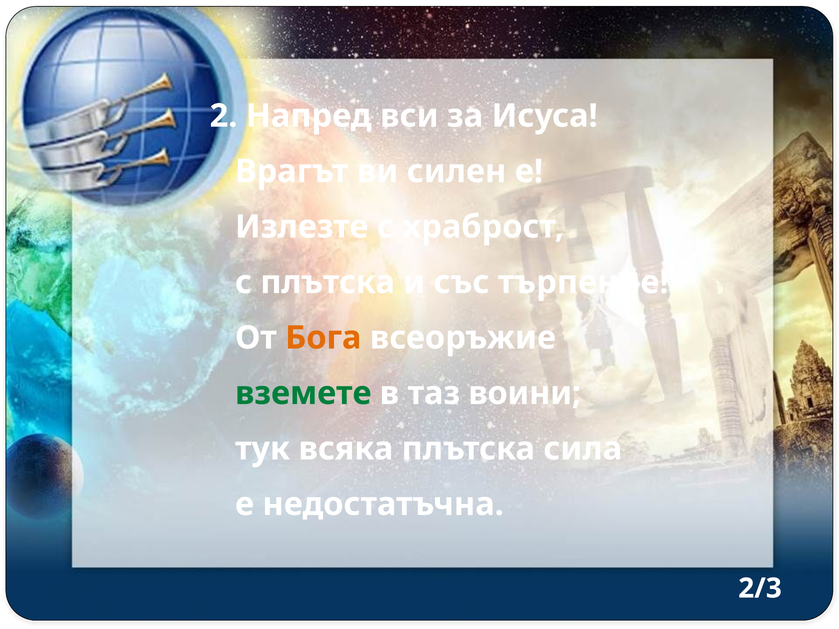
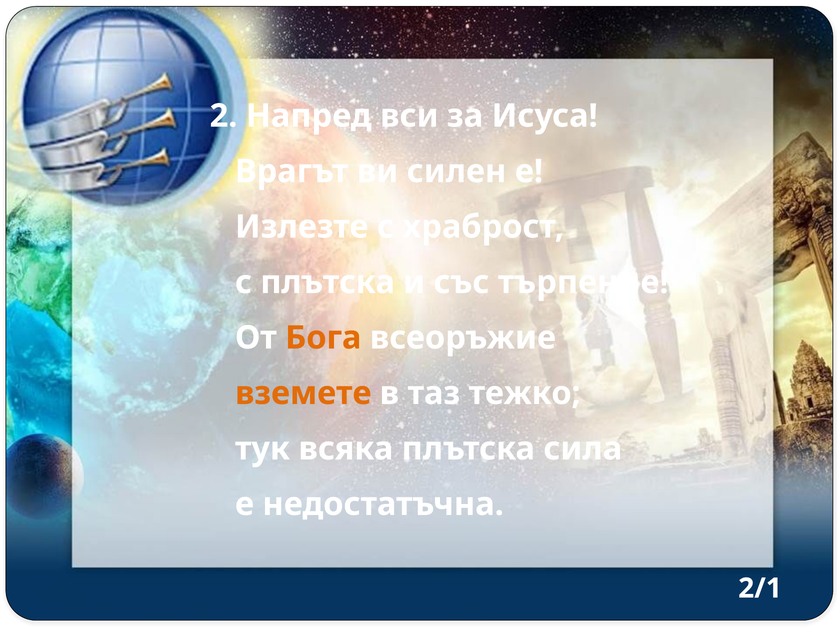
вземете colour: green -> orange
воини: воини -> тежко
2/3: 2/3 -> 2/1
